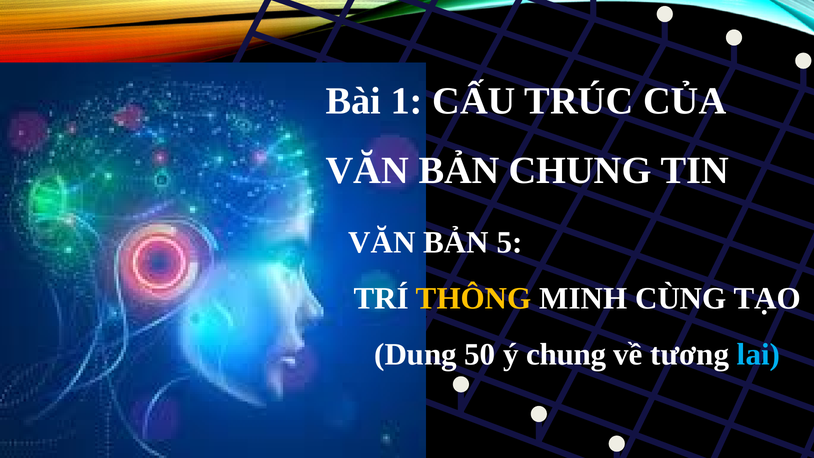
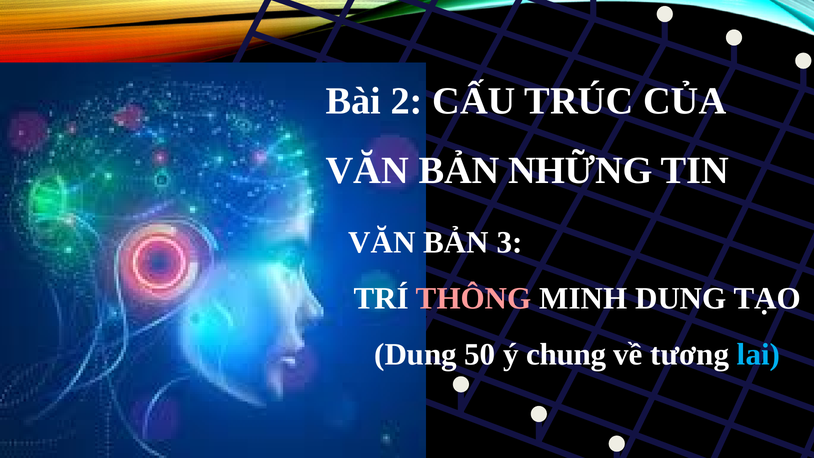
1: 1 -> 2
BẢN CHUNG: CHUNG -> NHỮNG
5: 5 -> 3
THÔNG colour: yellow -> pink
MINH CÙNG: CÙNG -> DUNG
